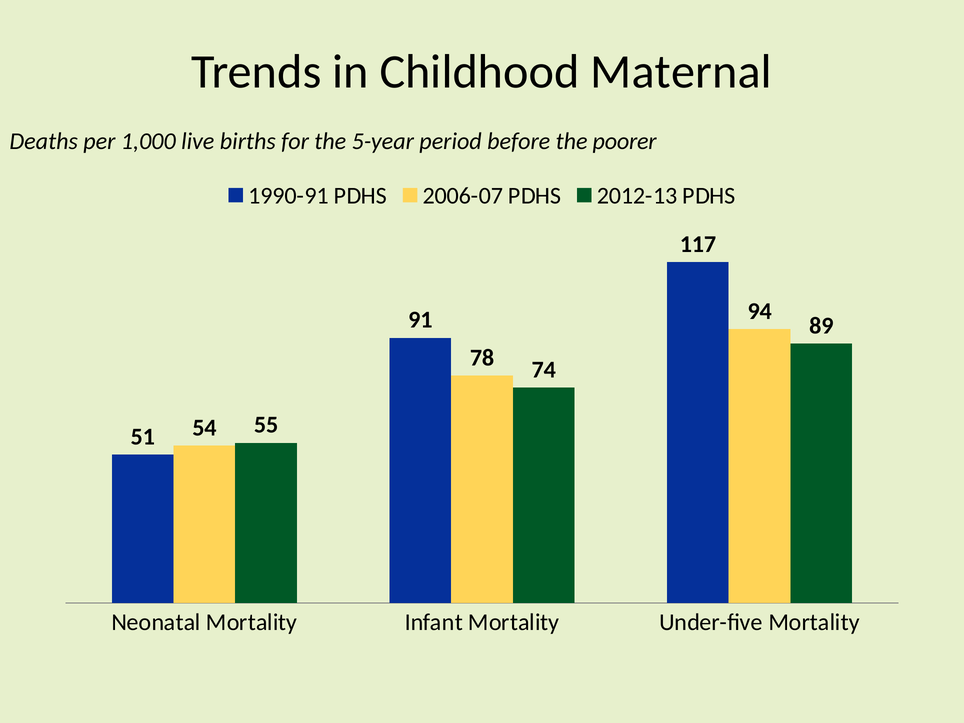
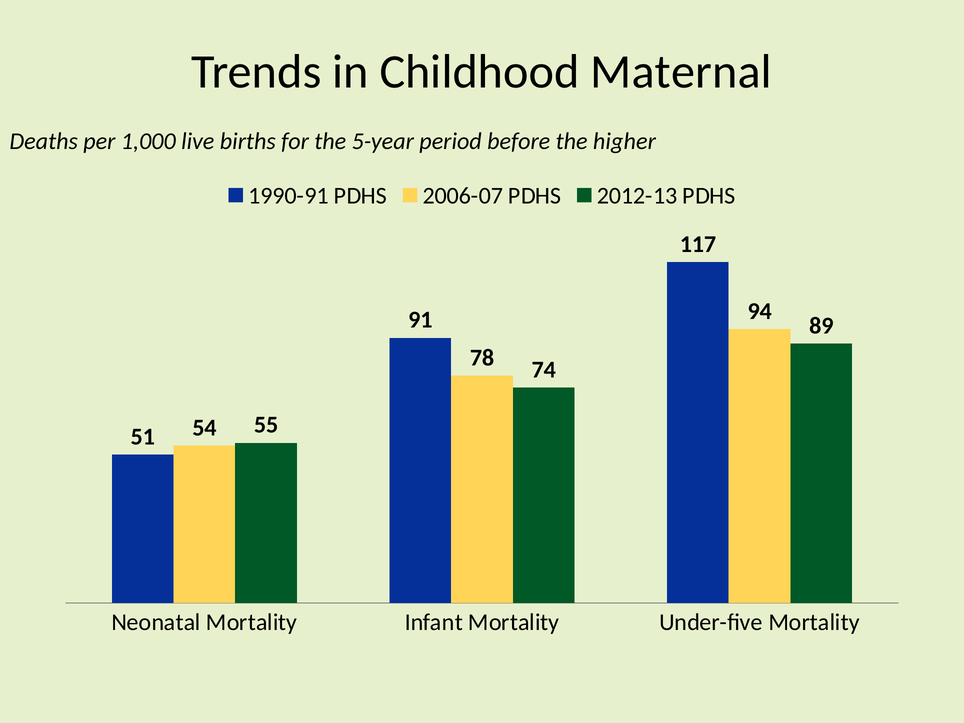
poorer: poorer -> higher
